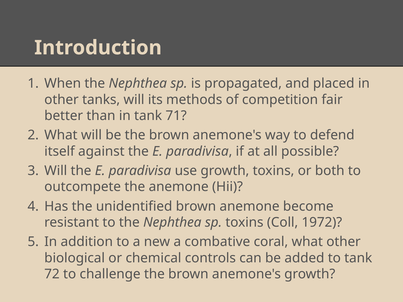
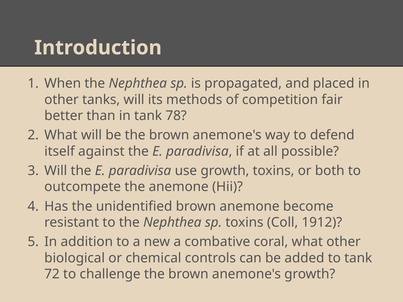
71: 71 -> 78
1972: 1972 -> 1912
